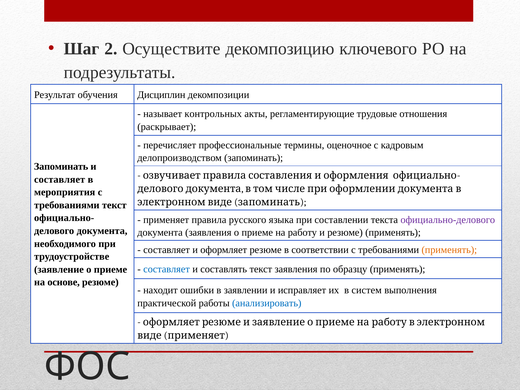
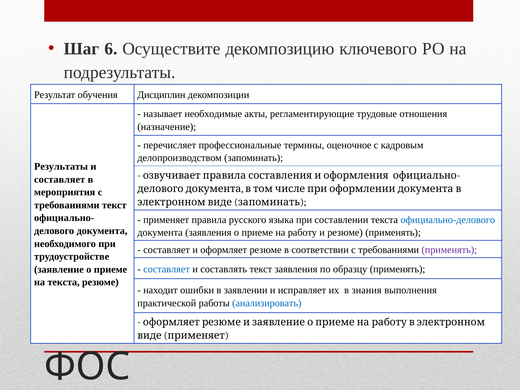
2: 2 -> 6
контрольных: контрольных -> необходимые
раскрывает: раскрывает -> назначение
Запоминать at (61, 167): Запоминать -> Результаты
официально-делового colour: purple -> blue
применять at (449, 250) colour: orange -> purple
на основе: основе -> текста
систем: систем -> знания
